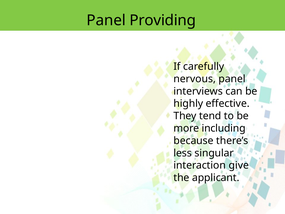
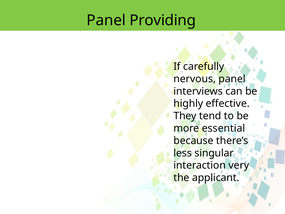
including: including -> essential
give: give -> very
